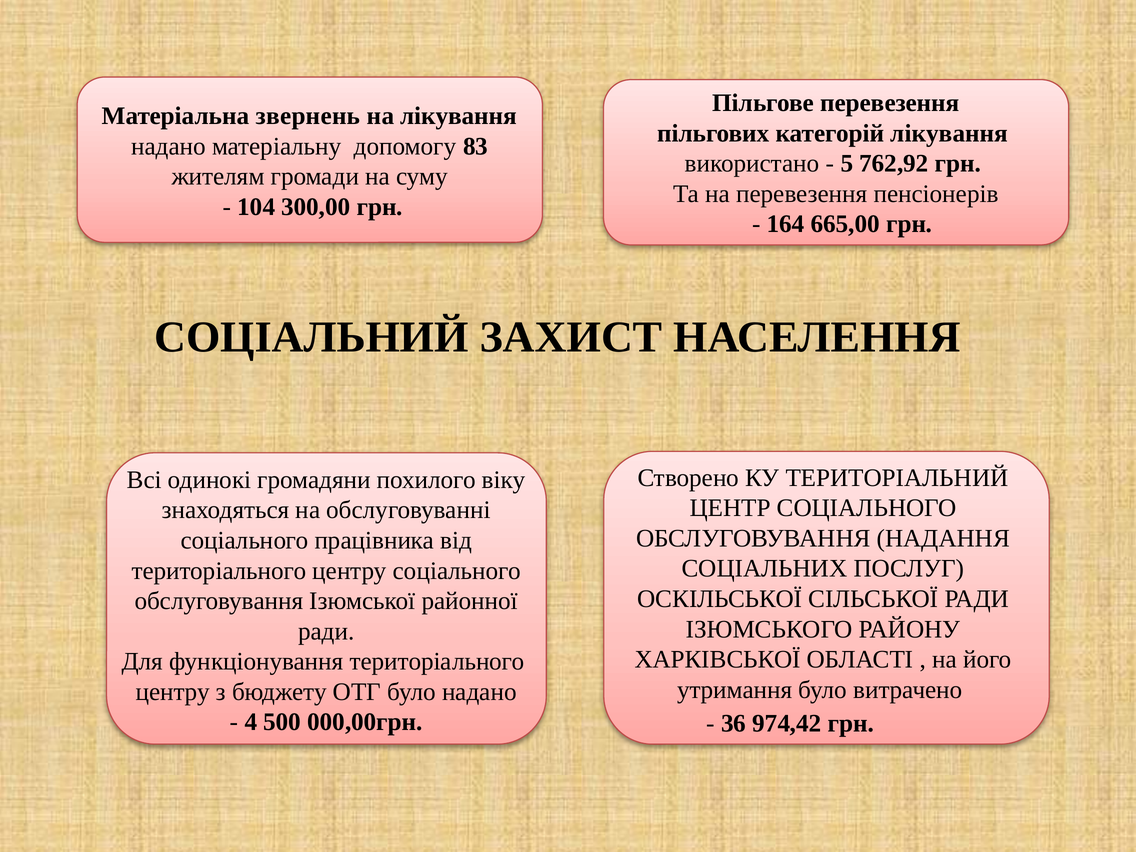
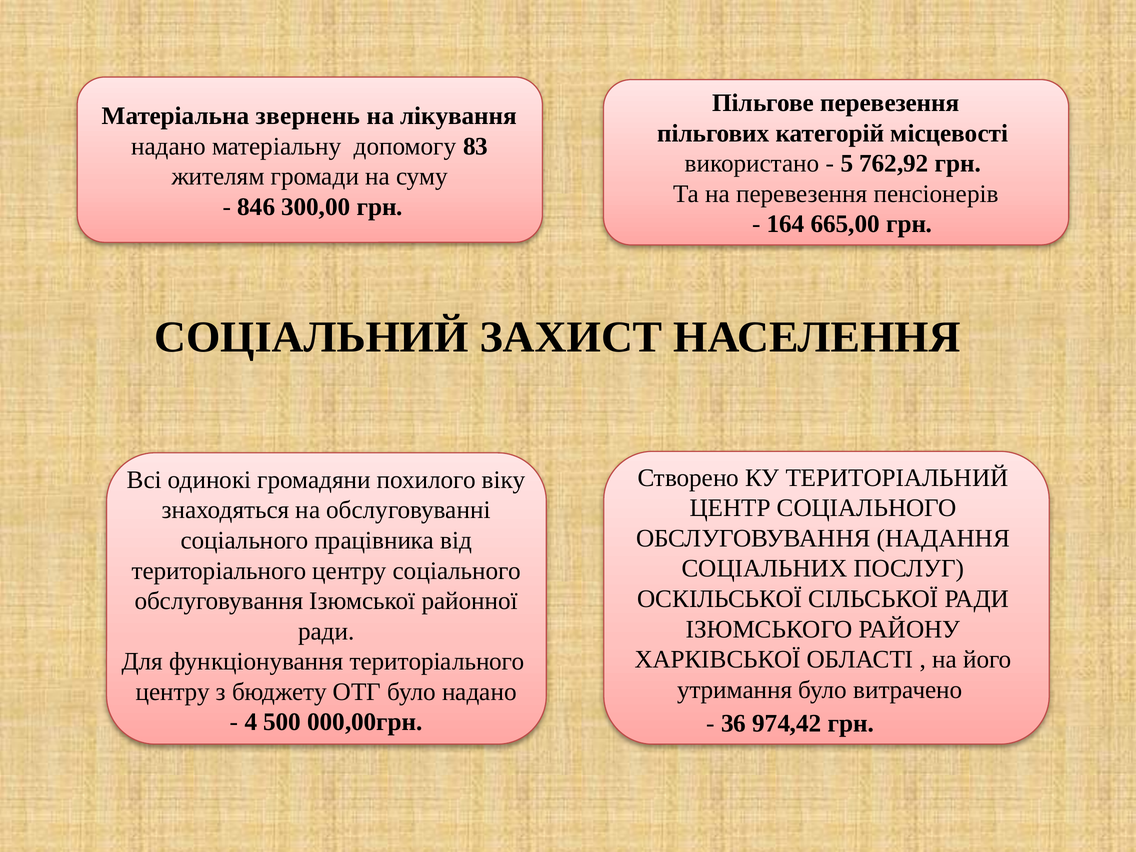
категорій лікування: лікування -> місцевості
104: 104 -> 846
